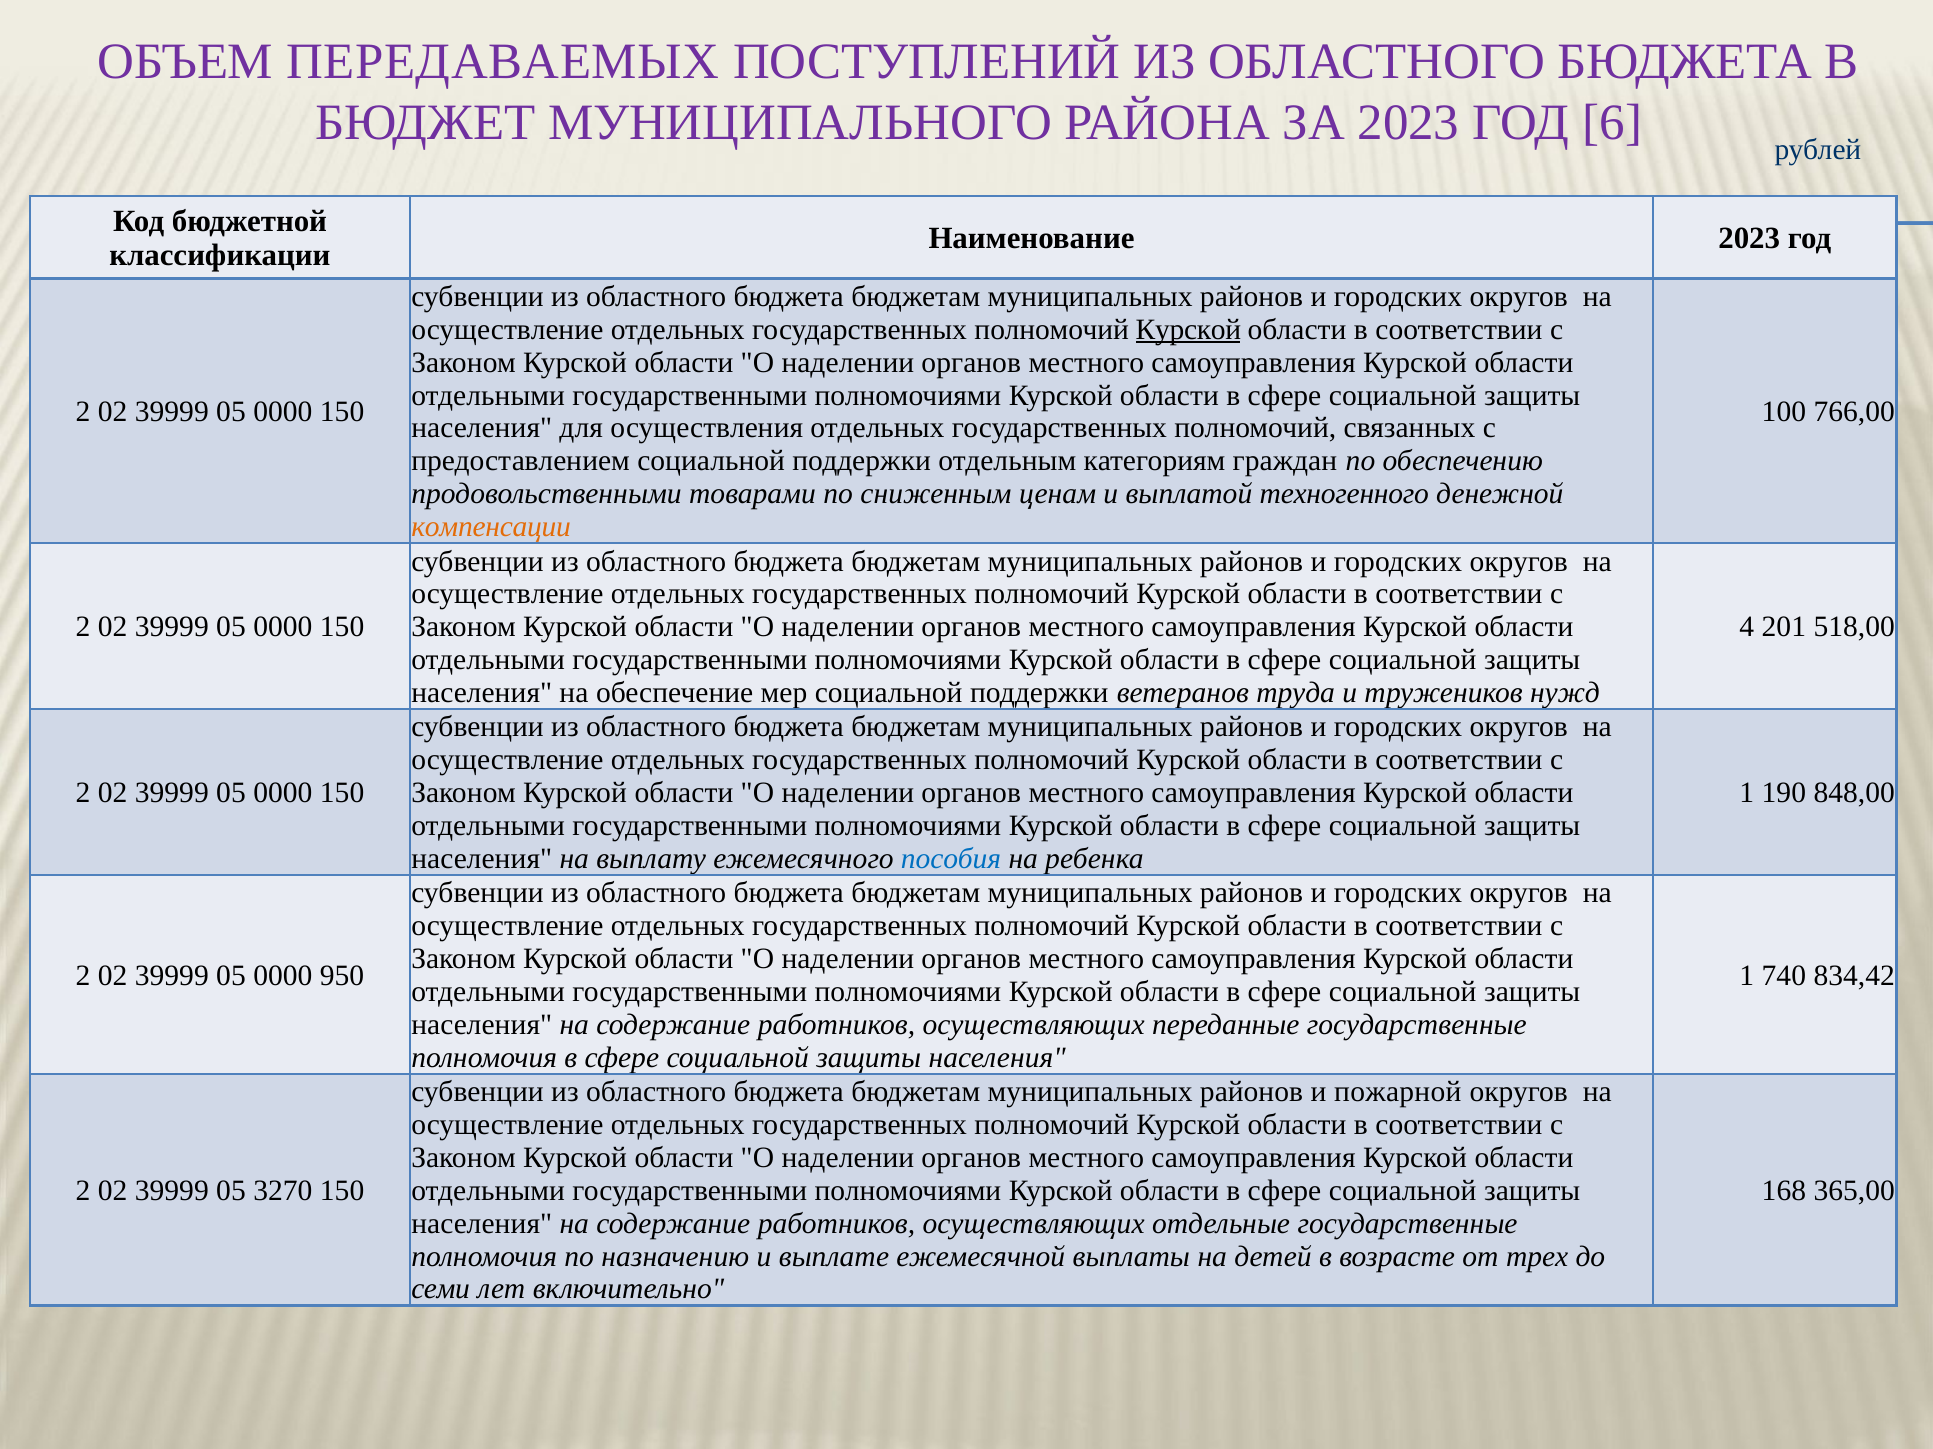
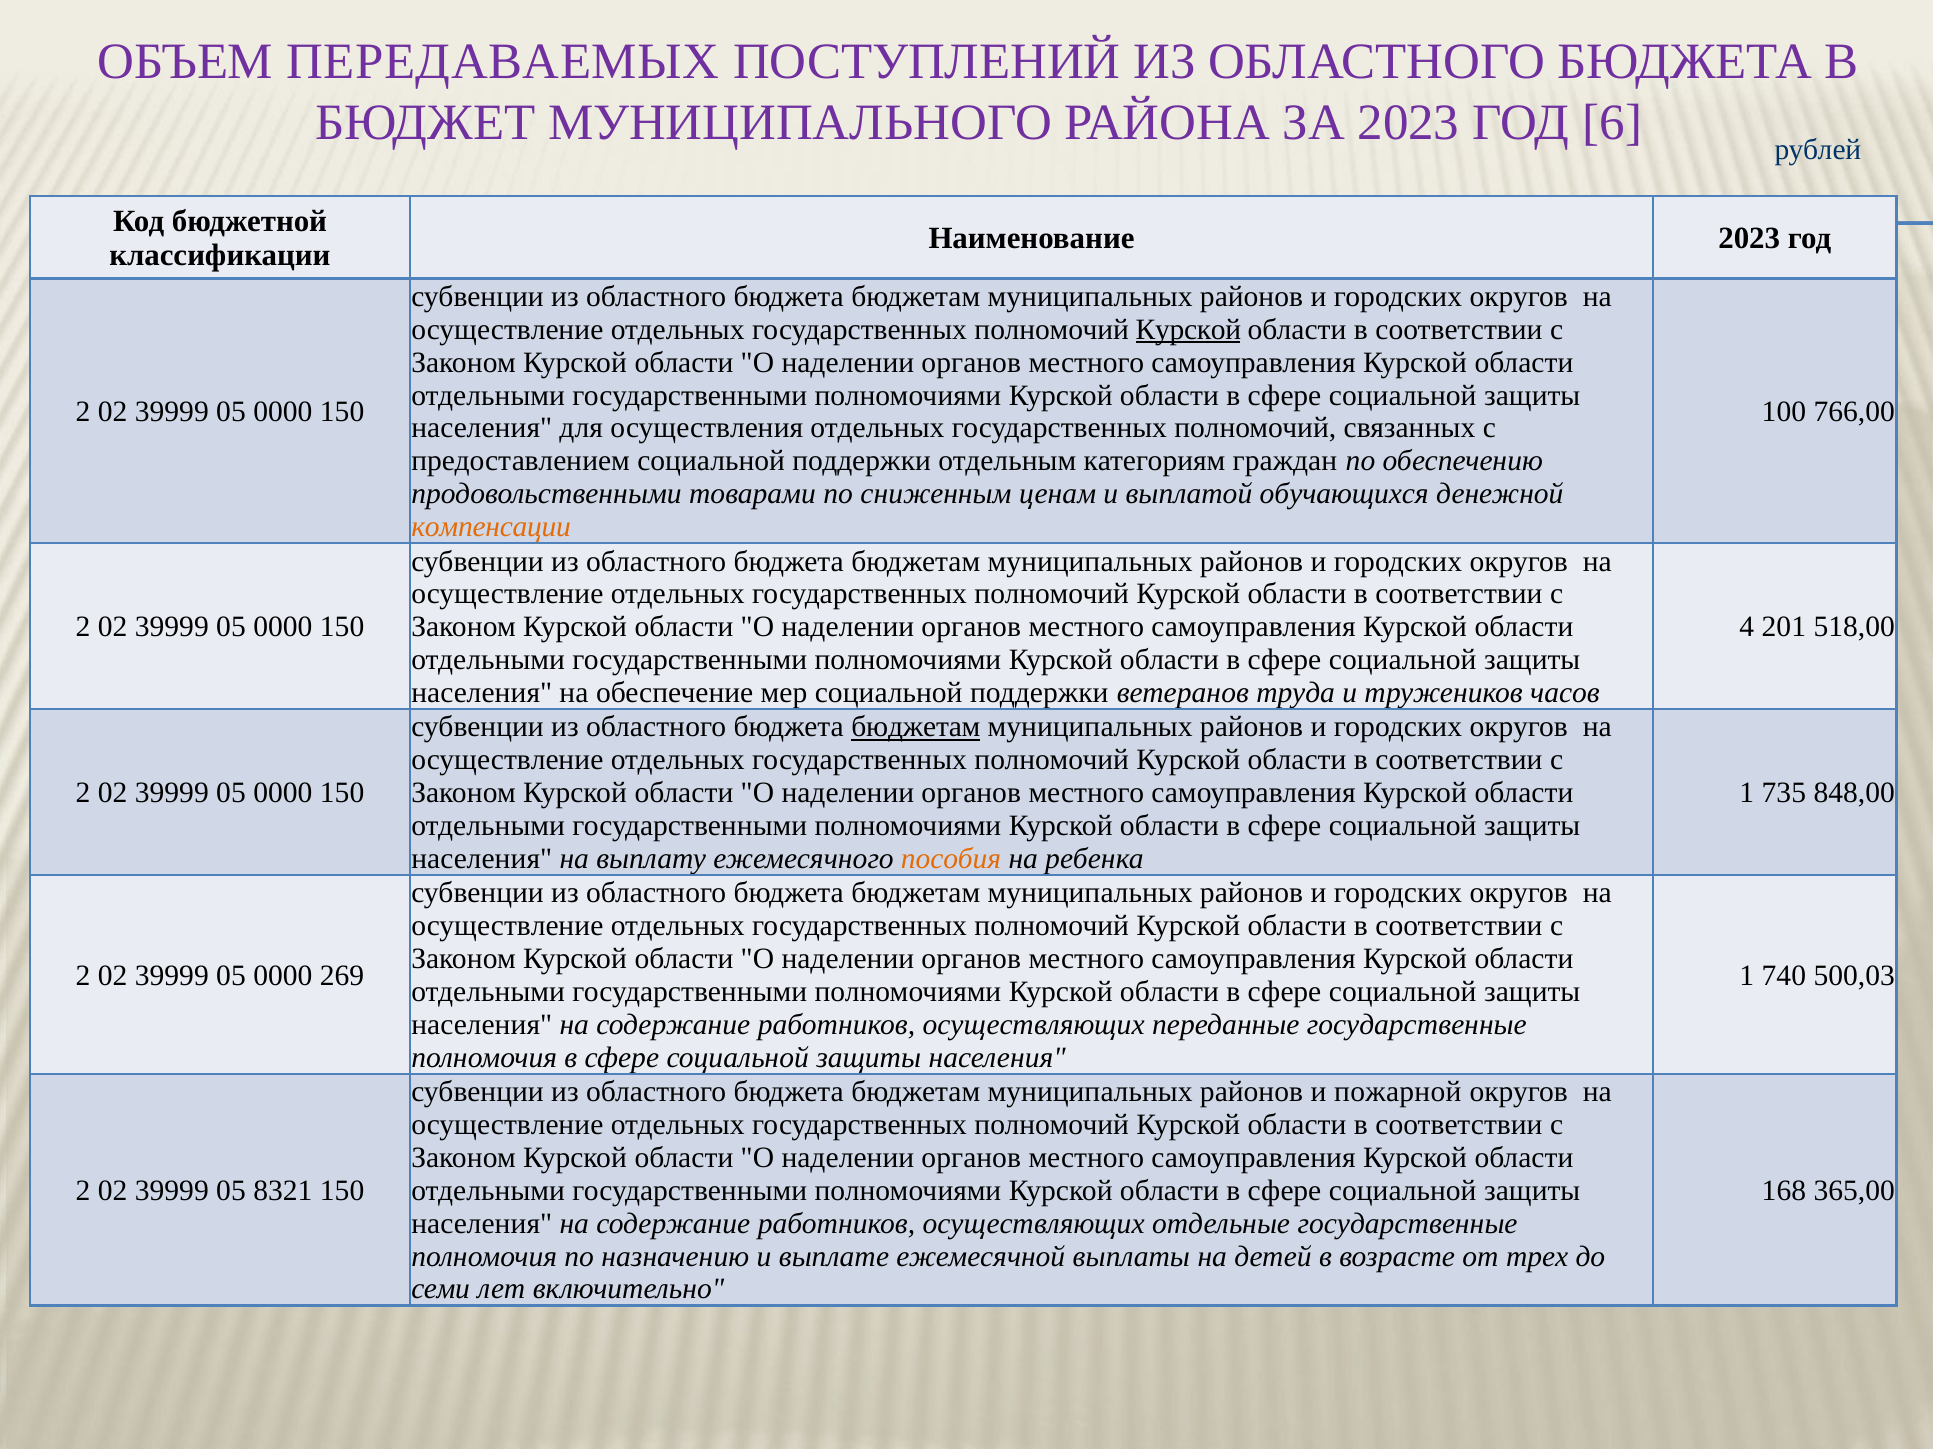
техногенного: техногенного -> обучающихся
нужд: нужд -> часов
бюджетам at (916, 728) underline: none -> present
190: 190 -> 735
пособия colour: blue -> orange
950: 950 -> 269
834,42: 834,42 -> 500,03
3270: 3270 -> 8321
